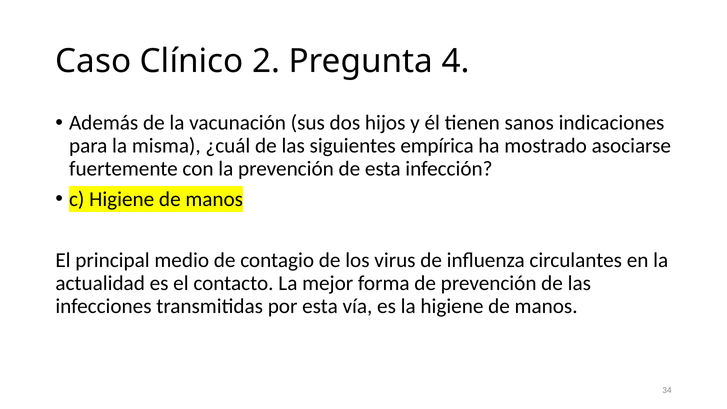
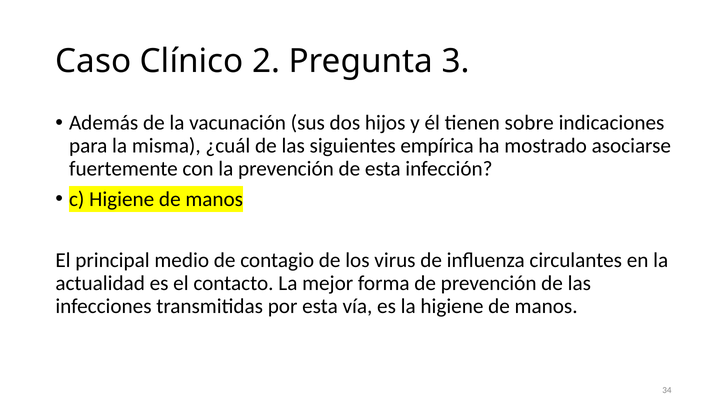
4: 4 -> 3
sanos: sanos -> sobre
